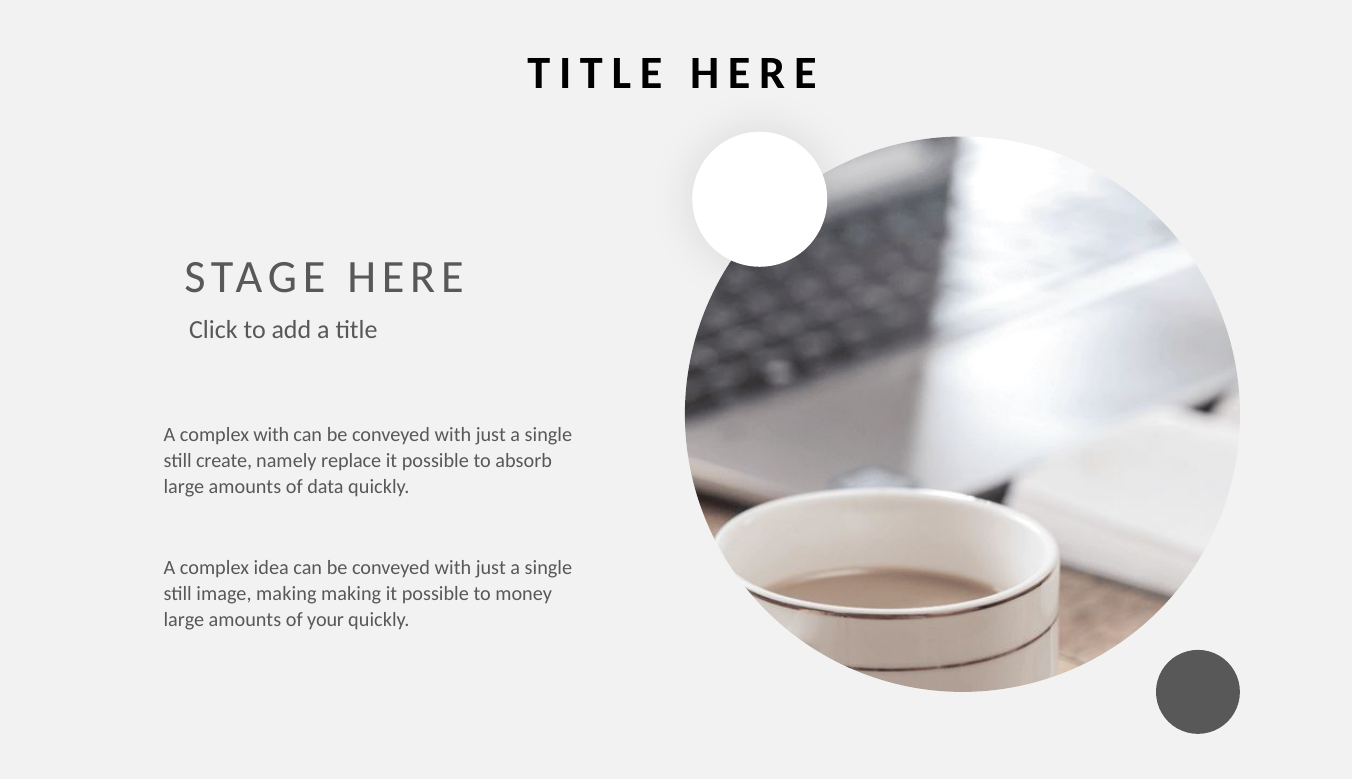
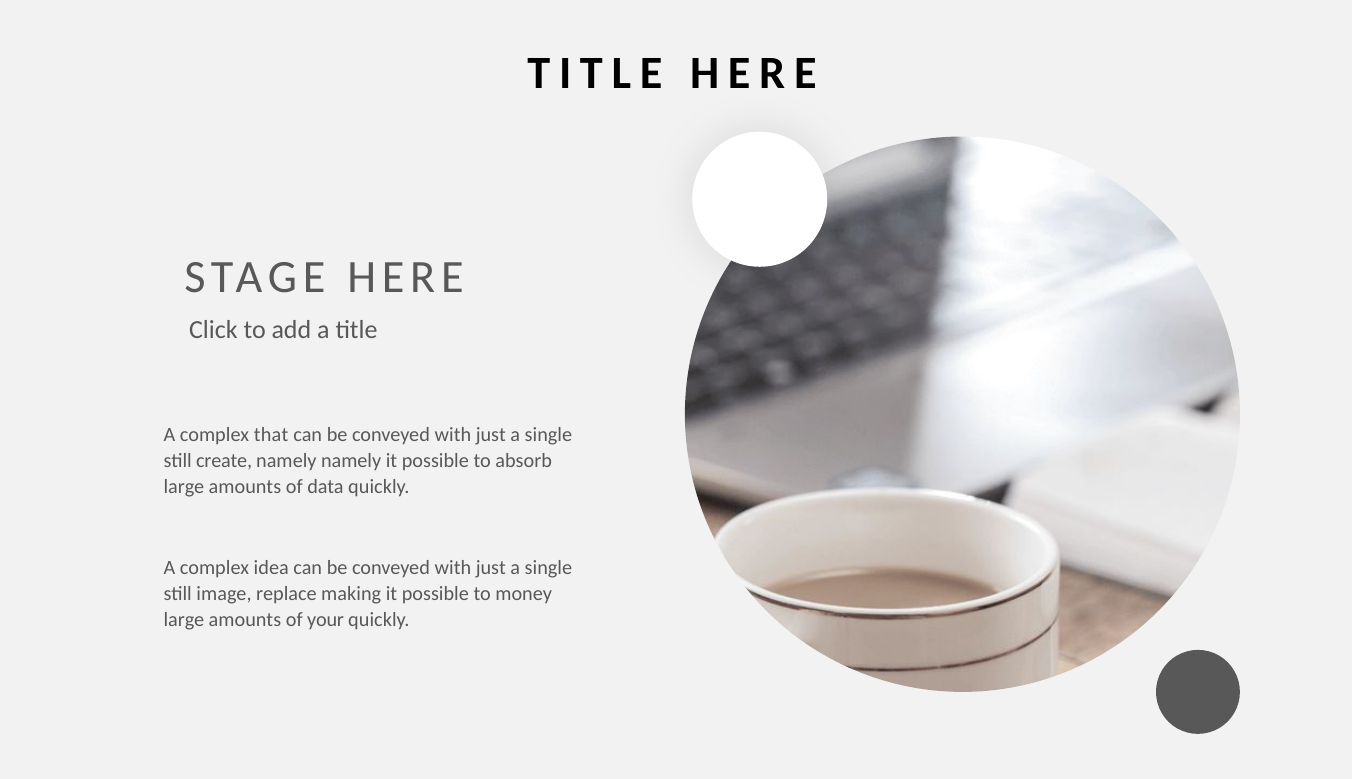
complex with: with -> that
namely replace: replace -> namely
image making: making -> replace
